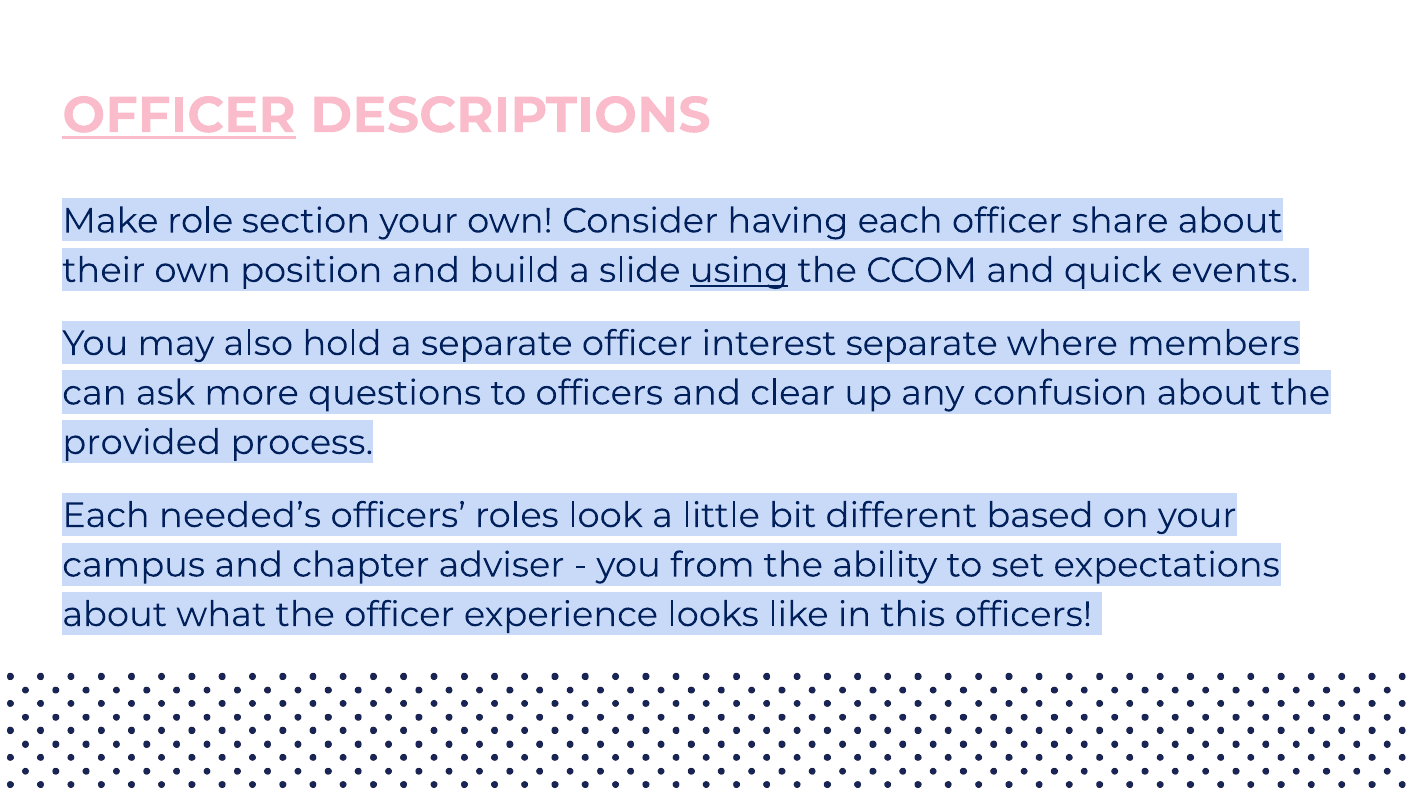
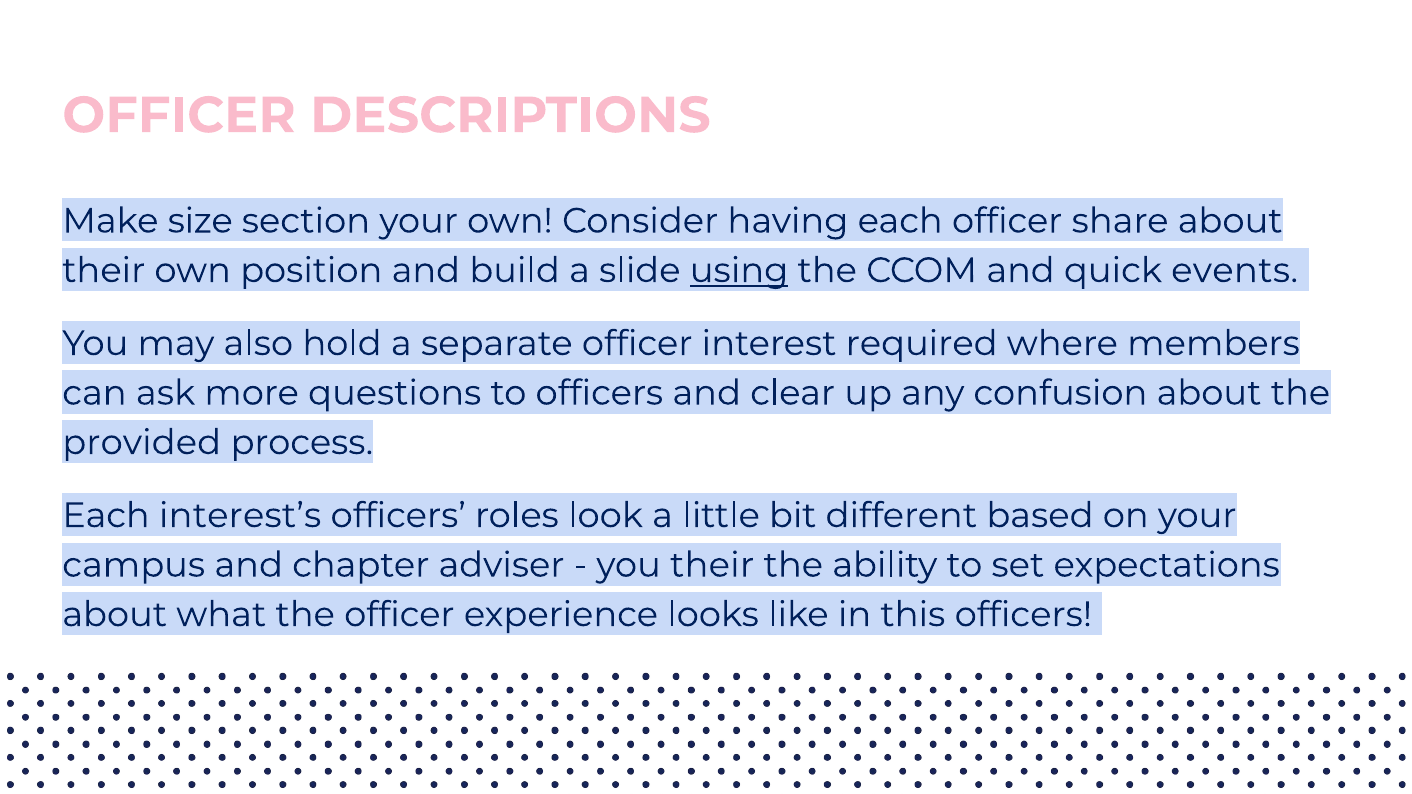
OFFICER at (179, 115) underline: present -> none
role: role -> size
interest separate: separate -> required
needed’s: needed’s -> interest’s
you from: from -> their
